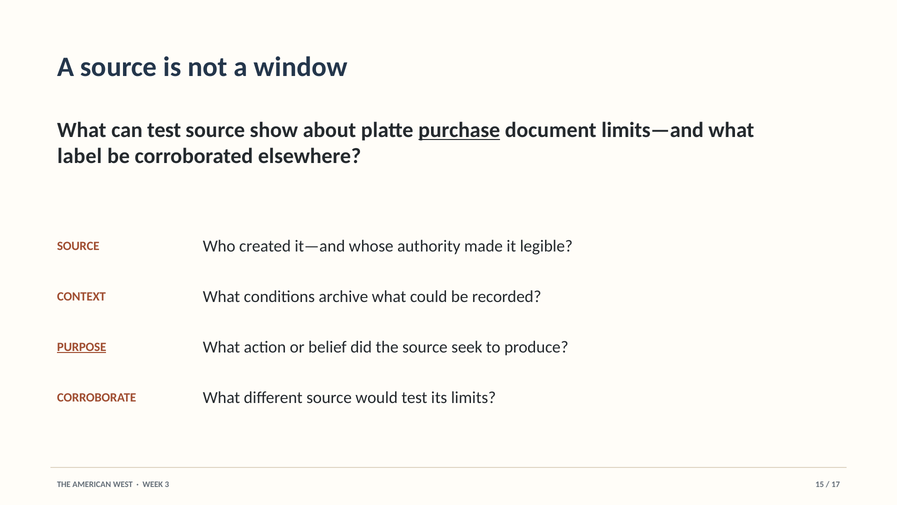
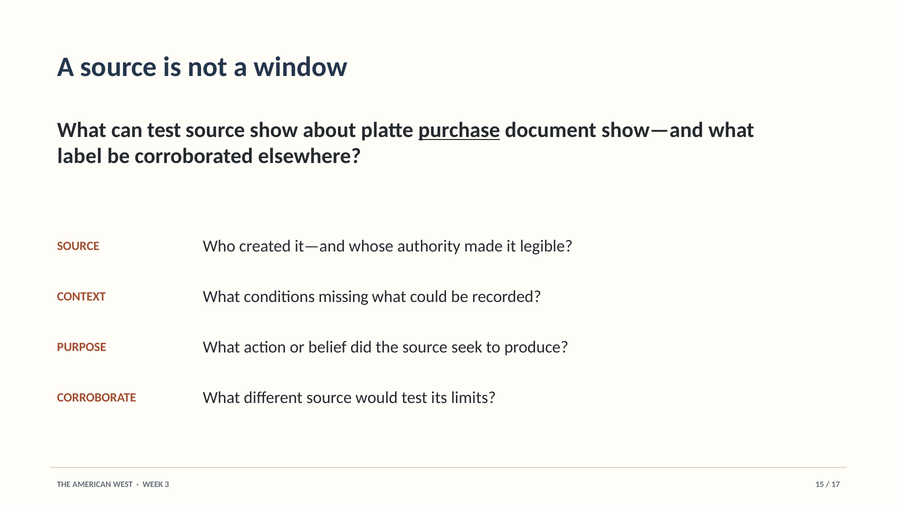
limits—and: limits—and -> show—and
archive: archive -> missing
PURPOSE underline: present -> none
